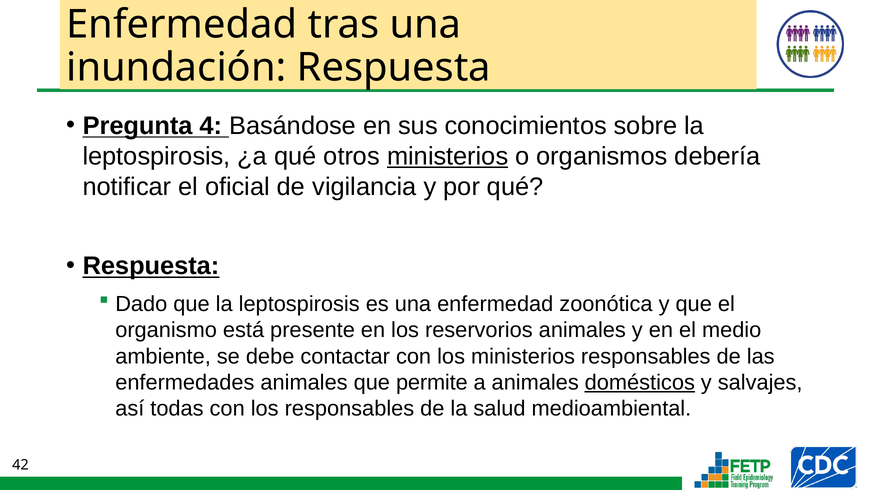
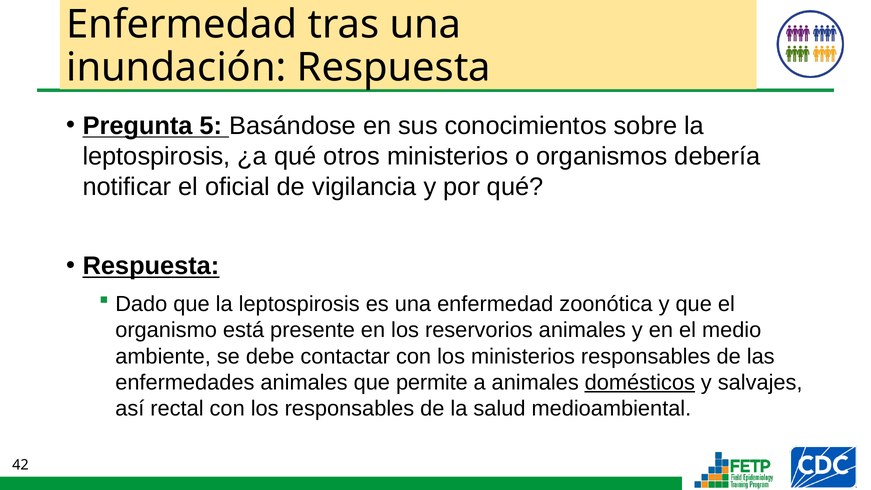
4: 4 -> 5
ministerios at (448, 156) underline: present -> none
todas: todas -> rectal
